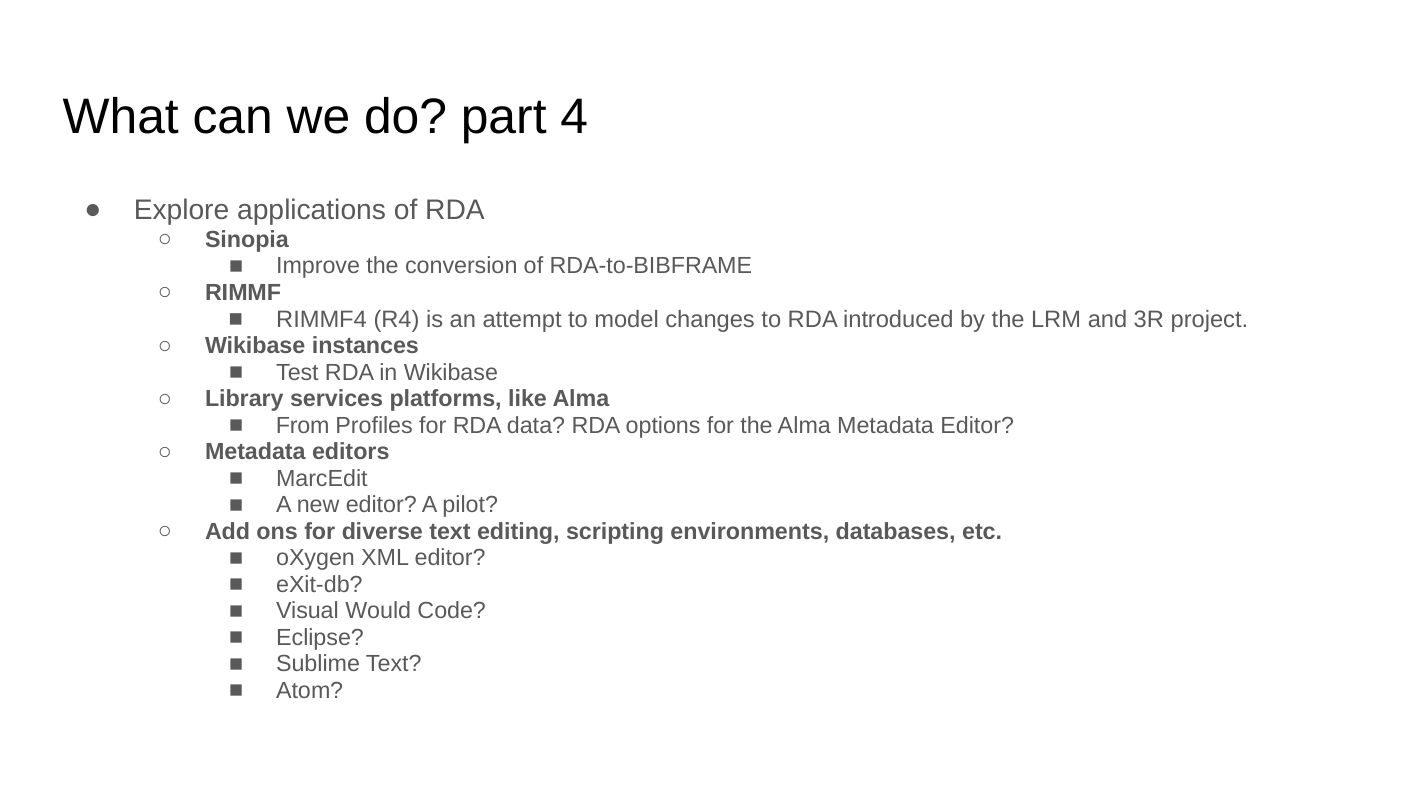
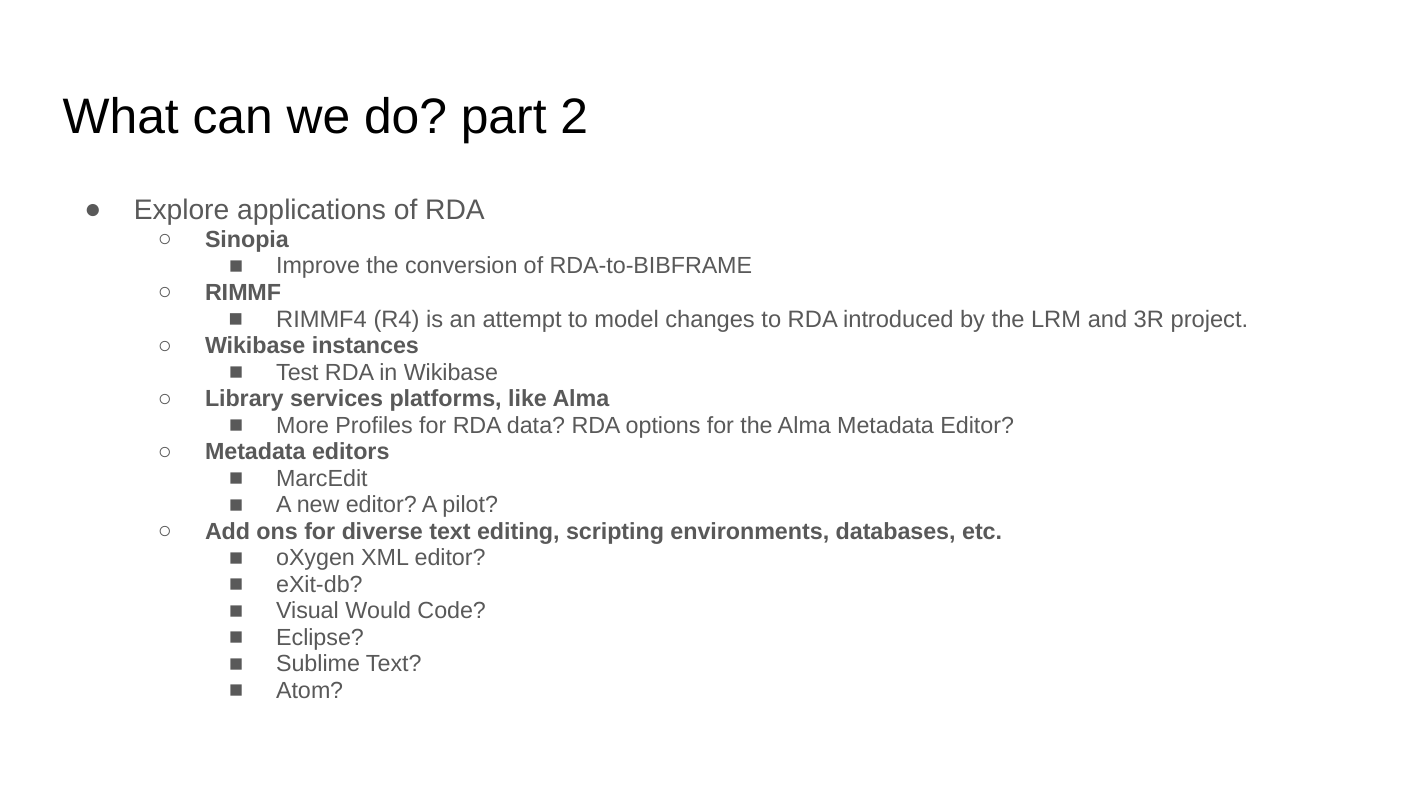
4: 4 -> 2
From: From -> More
